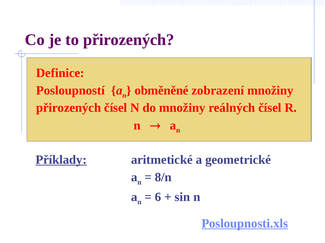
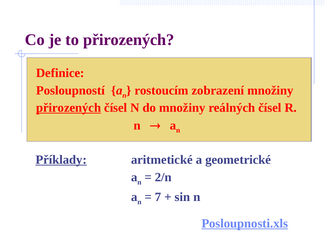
obměněné: obměněné -> rostoucím
přirozených at (69, 108) underline: none -> present
8/n: 8/n -> 2/n
6: 6 -> 7
